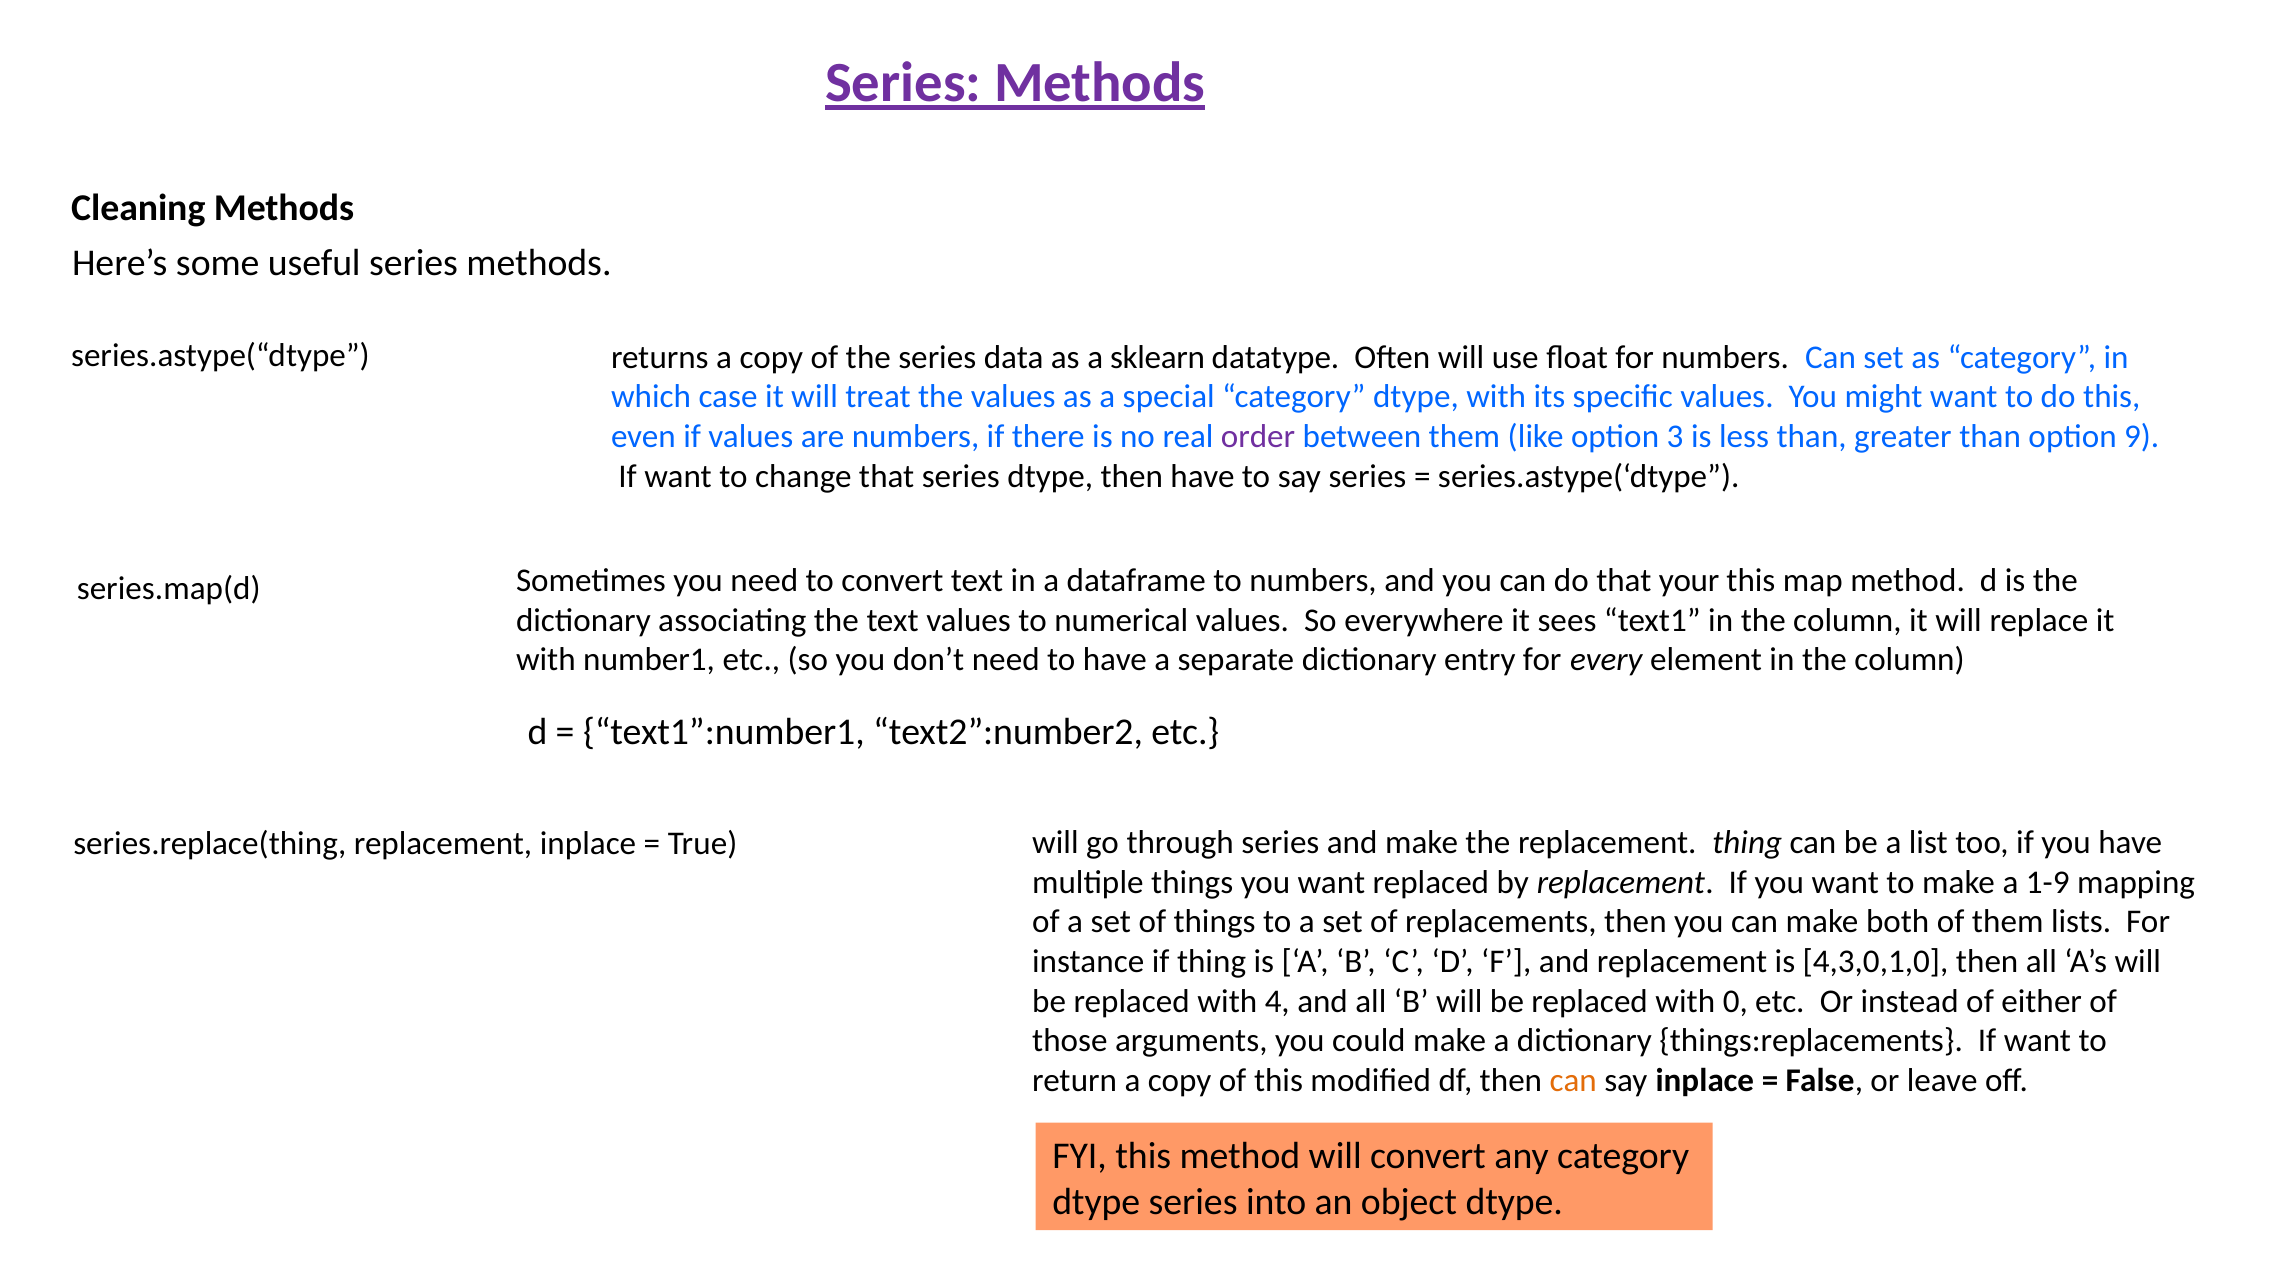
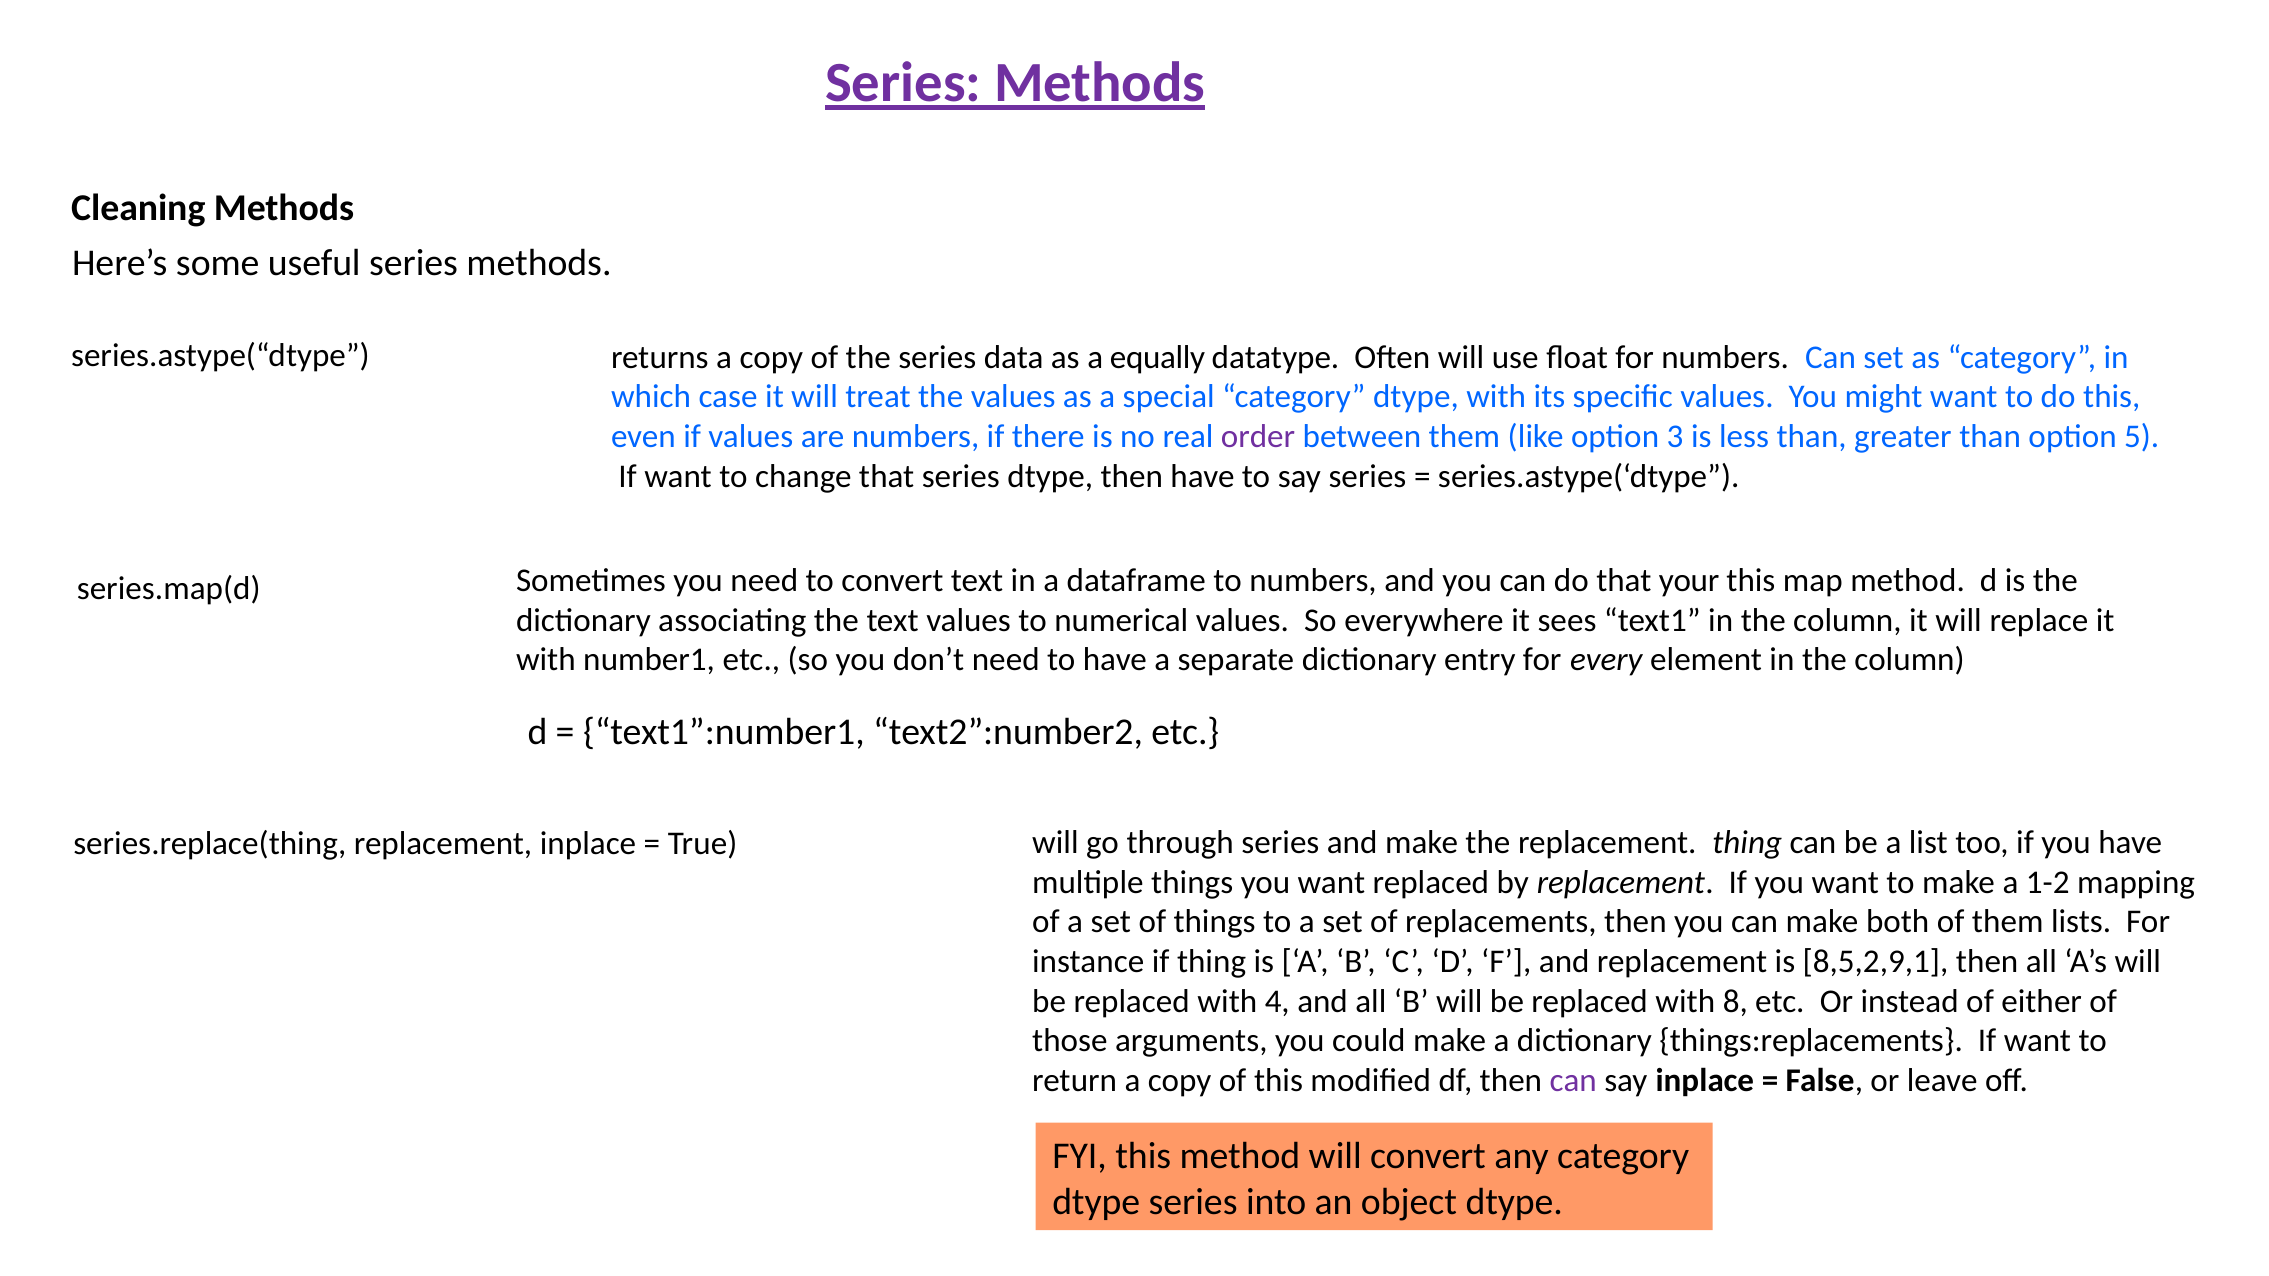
sklearn: sklearn -> equally
9: 9 -> 5
1-9: 1-9 -> 1-2
4,3,0,1,0: 4,3,0,1,0 -> 8,5,2,9,1
0: 0 -> 8
can at (1573, 1081) colour: orange -> purple
